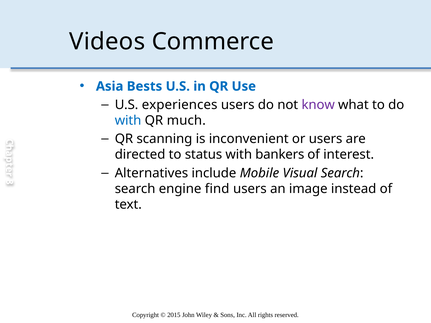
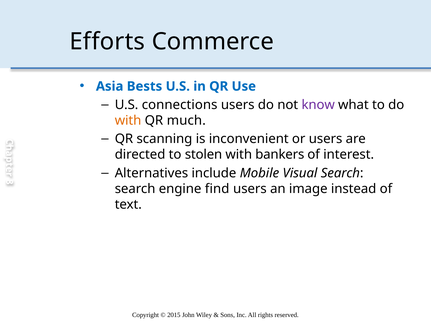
Videos: Videos -> Efforts
experiences: experiences -> connections
with at (128, 121) colour: blue -> orange
status: status -> stolen
